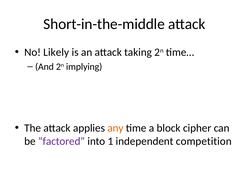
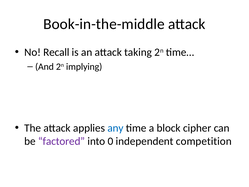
Short-in-the-middle: Short-in-the-middle -> Book-in-the-middle
Likely: Likely -> Recall
any colour: orange -> blue
1: 1 -> 0
